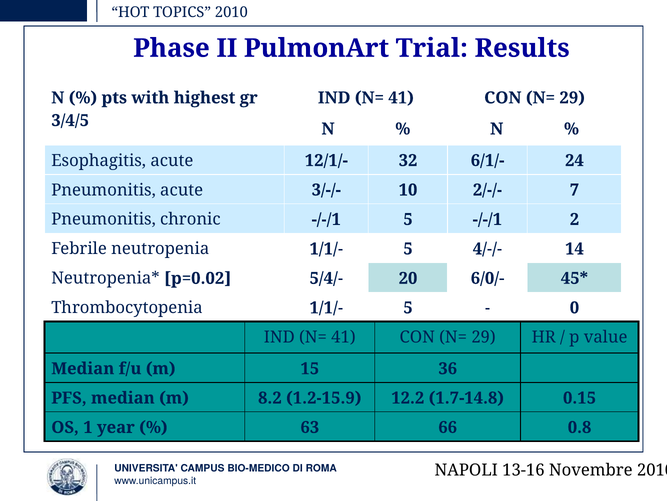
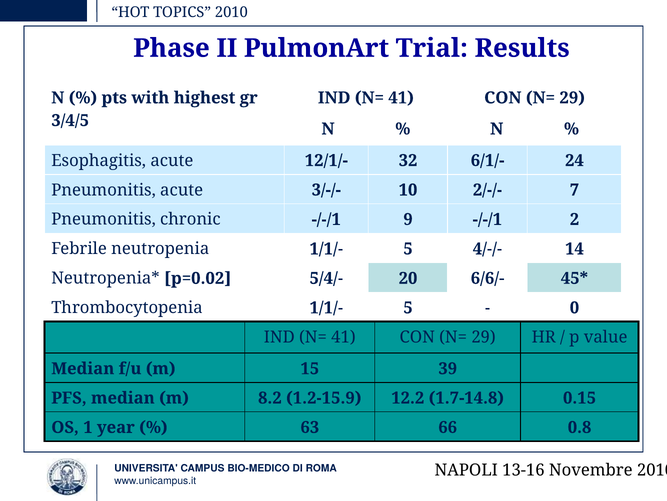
-/-/1 5: 5 -> 9
6/0/-: 6/0/- -> 6/6/-
36: 36 -> 39
